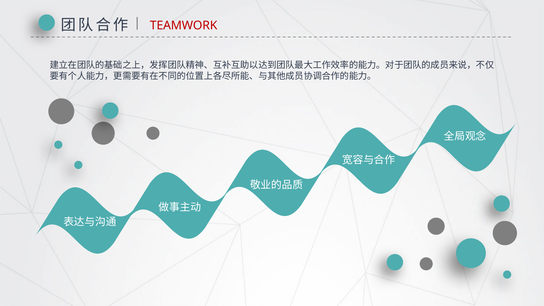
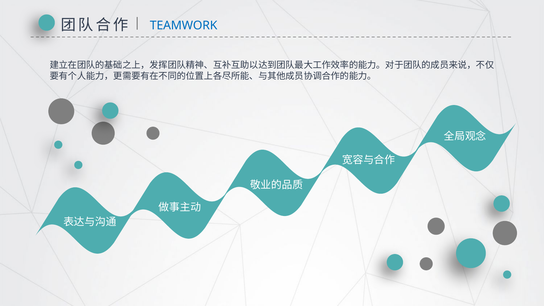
TEAMWORK colour: red -> blue
